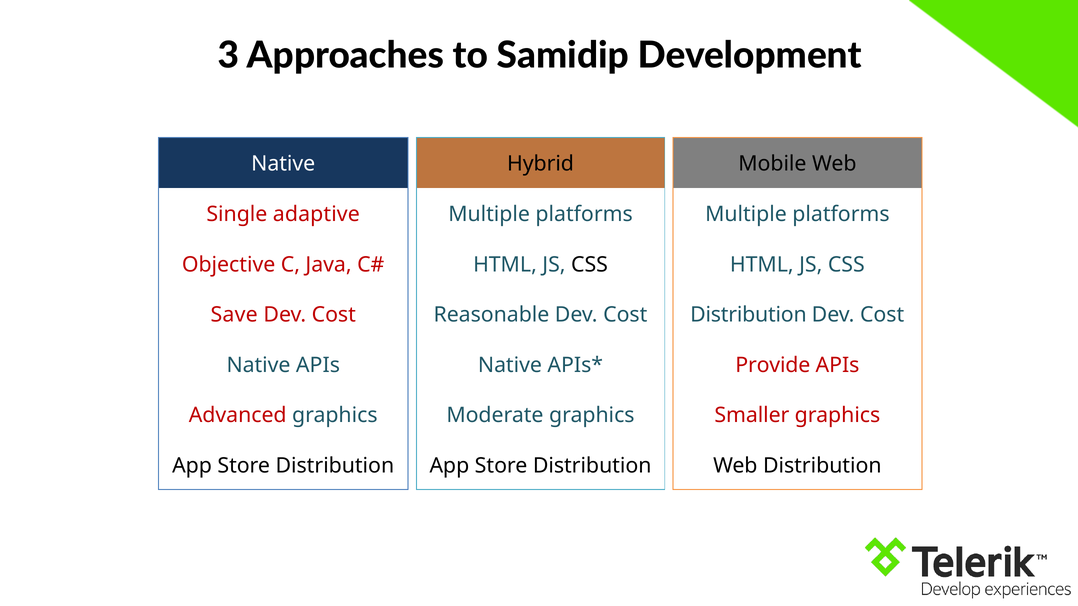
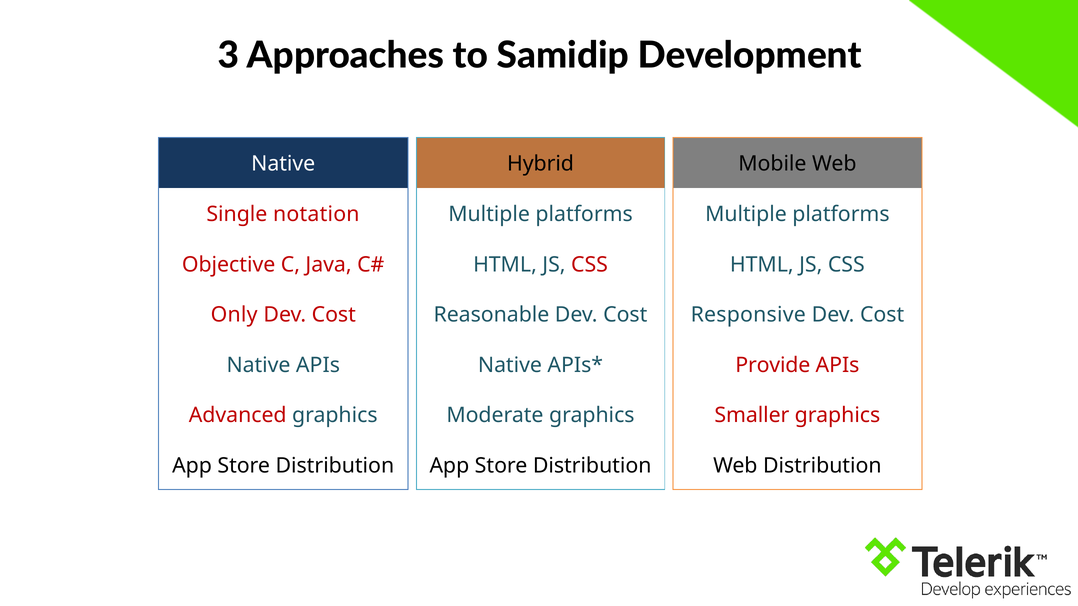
adaptive: adaptive -> notation
CSS at (589, 265) colour: black -> red
Save: Save -> Only
Distribution at (748, 315): Distribution -> Responsive
